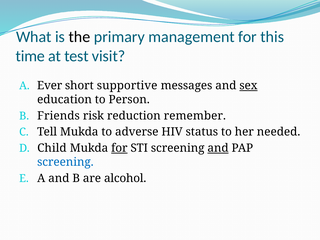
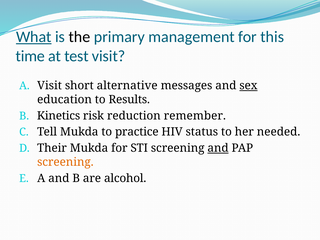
What underline: none -> present
A Ever: Ever -> Visit
supportive: supportive -> alternative
Person: Person -> Results
Friends: Friends -> Kinetics
adverse: adverse -> practice
Child: Child -> Their
for at (119, 148) underline: present -> none
screening at (65, 162) colour: blue -> orange
